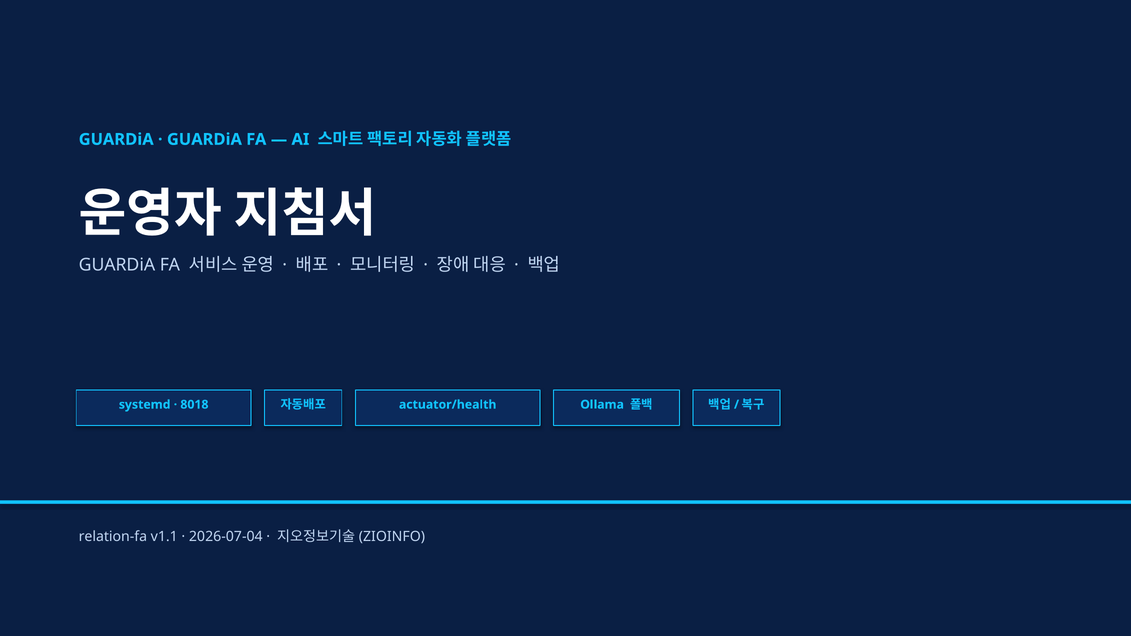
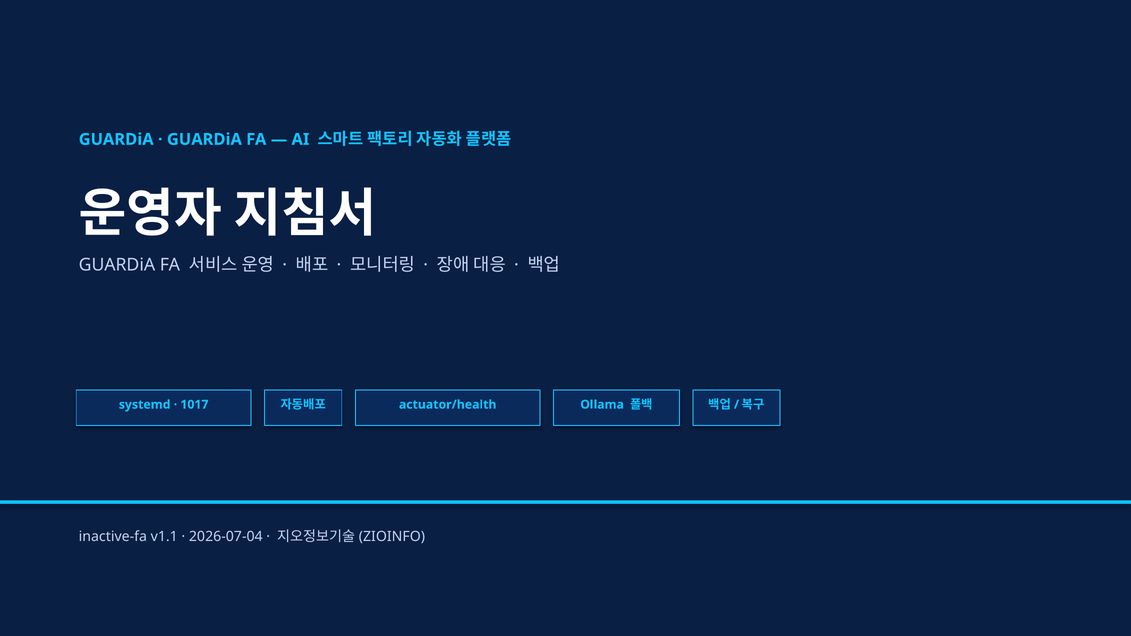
8018: 8018 -> 1017
relation-fa: relation-fa -> inactive-fa
